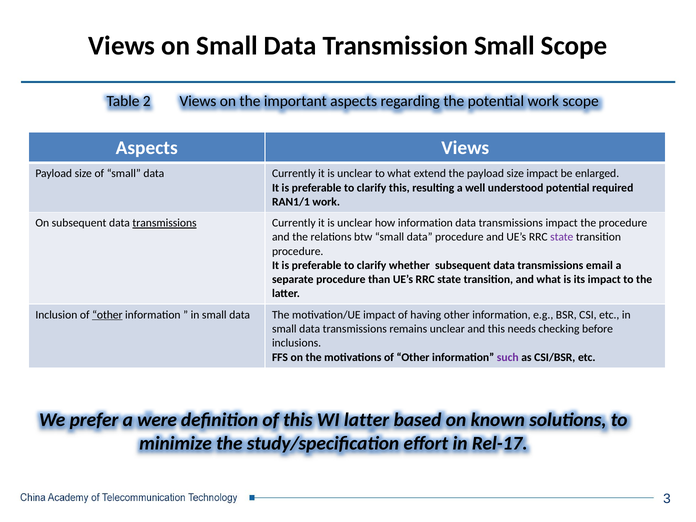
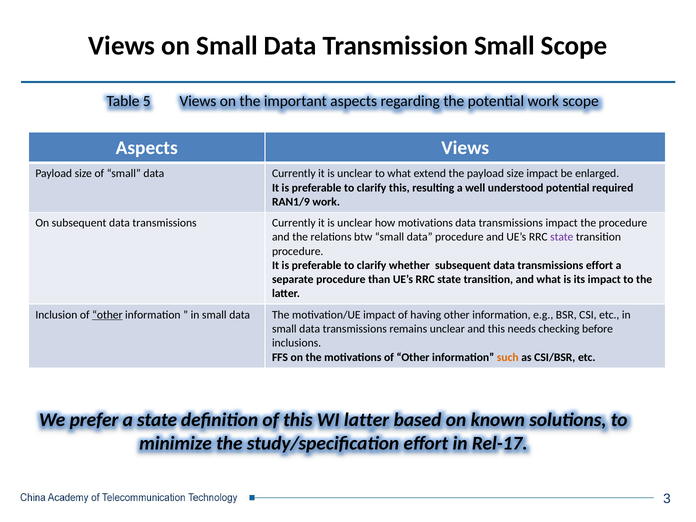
2: 2 -> 5
RAN1/1: RAN1/1 -> RAN1/9
transmissions at (165, 223) underline: present -> none
how information: information -> motivations
transmissions email: email -> effort
such colour: purple -> orange
a were: were -> state
